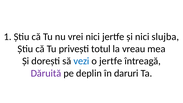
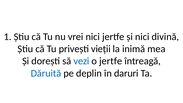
slujba: slujba -> divină
totul: totul -> vieții
vreau: vreau -> inimă
Dăruită colour: purple -> blue
